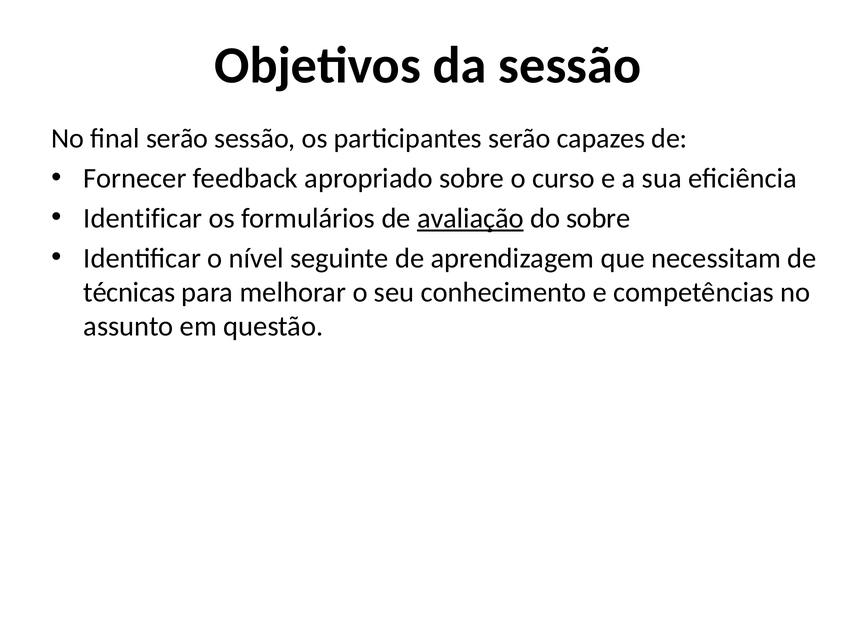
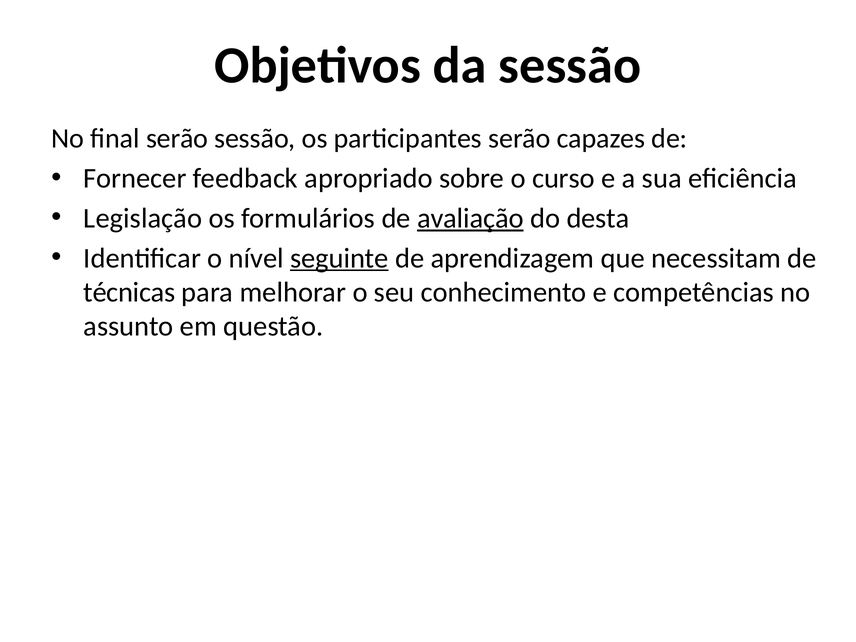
Identificar at (143, 218): Identificar -> Legislação
do sobre: sobre -> desta
seguinte underline: none -> present
